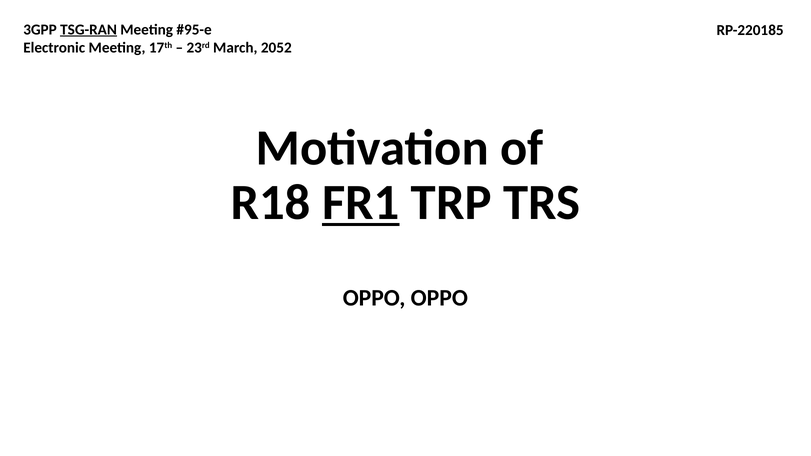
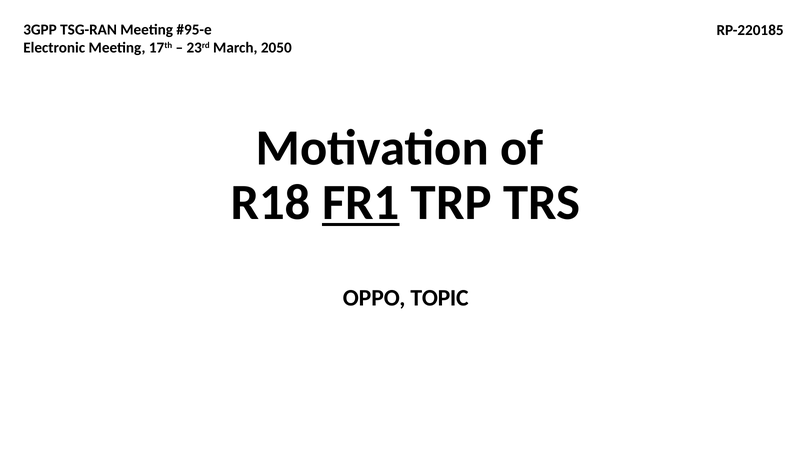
TSG-RAN underline: present -> none
2052: 2052 -> 2050
OPPO OPPO: OPPO -> TOPIC
